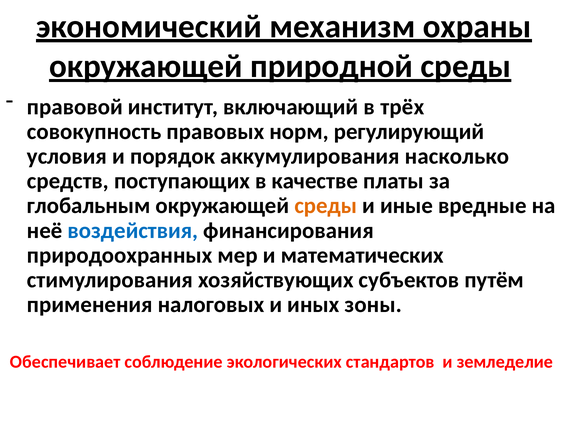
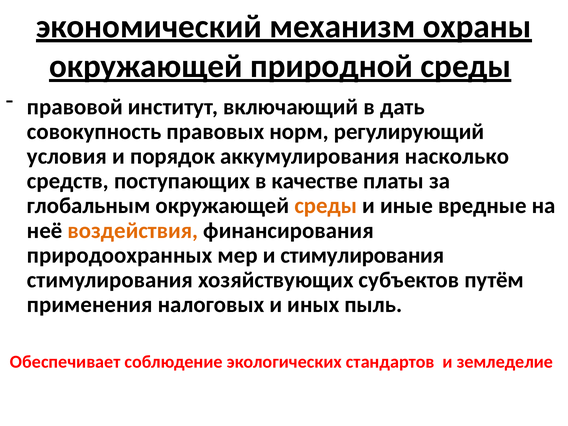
трёх: трёх -> дать
воздействия colour: blue -> orange
и математических: математических -> стимулирования
зоны: зоны -> пыль
